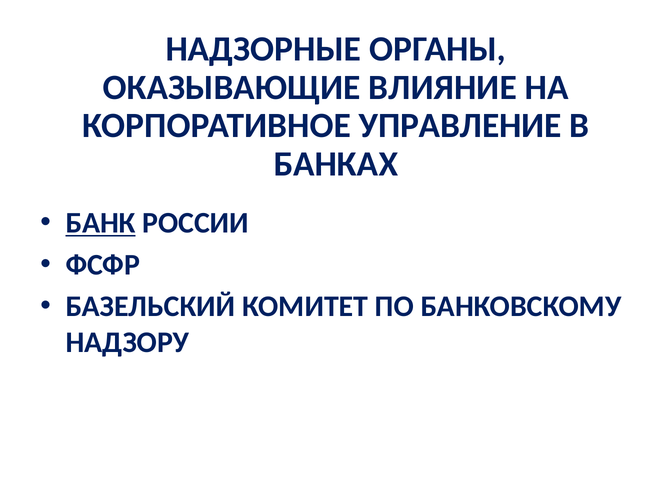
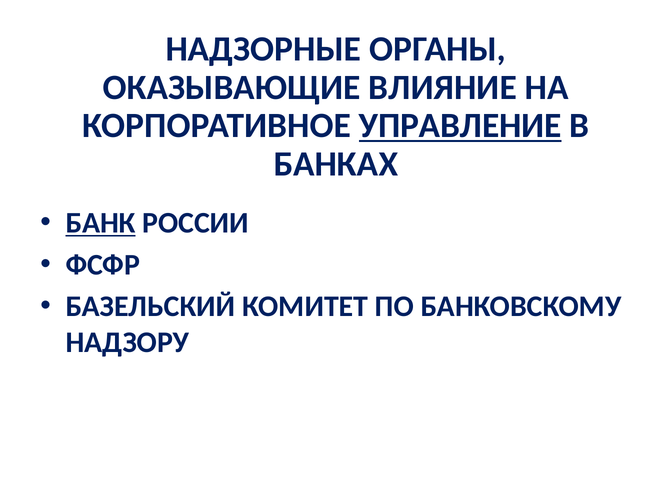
УПРАВЛЕНИЕ underline: none -> present
